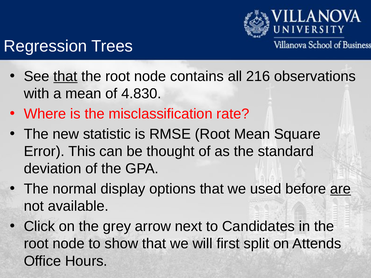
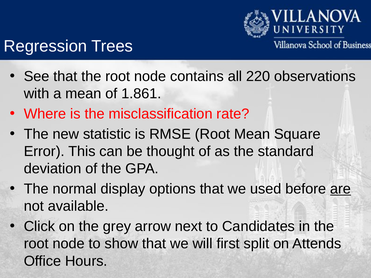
that at (65, 76) underline: present -> none
216: 216 -> 220
4.830: 4.830 -> 1.861
